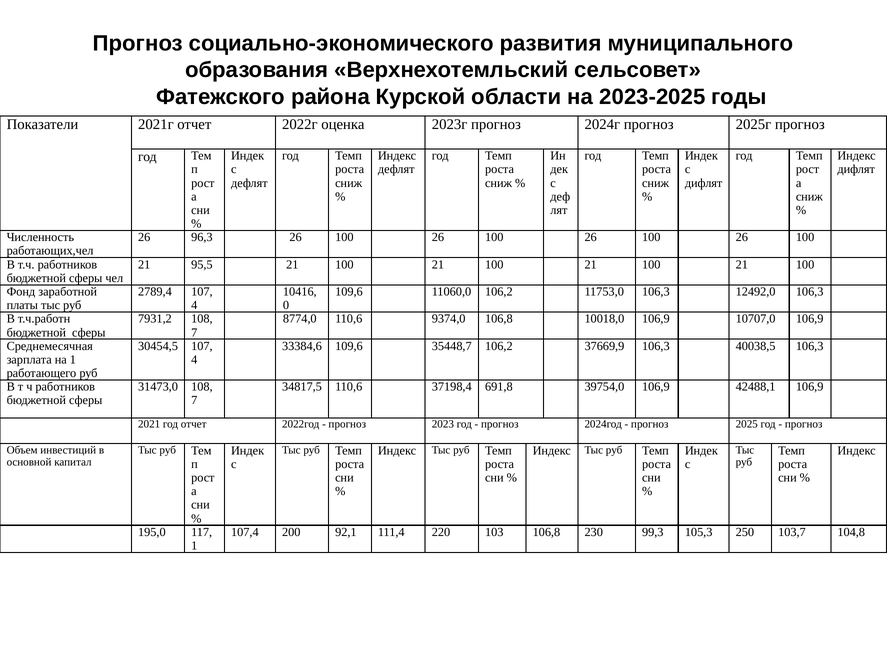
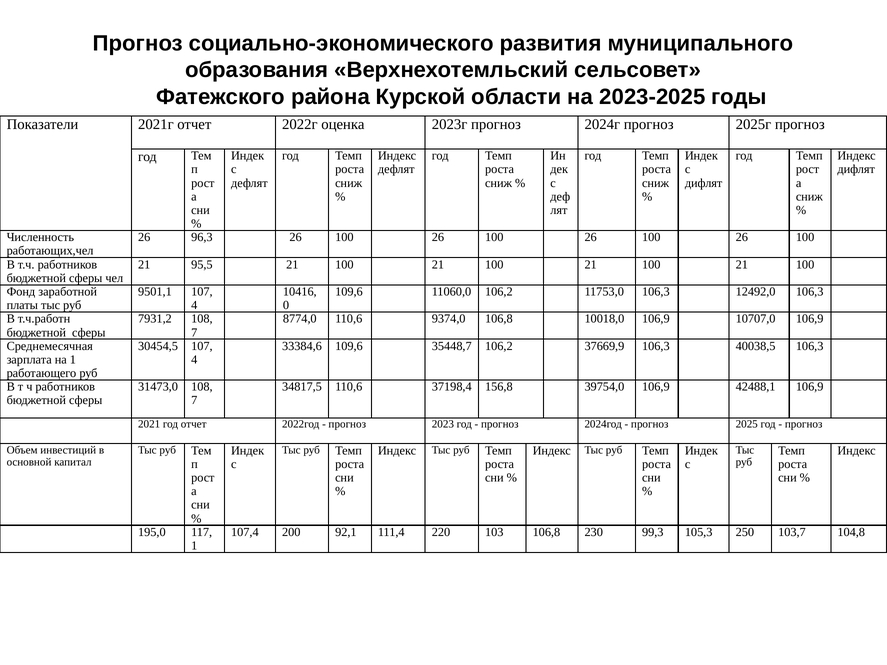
2789,4: 2789,4 -> 9501,1
691,8: 691,8 -> 156,8
